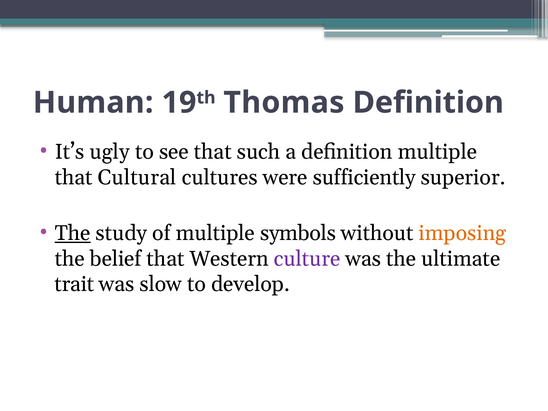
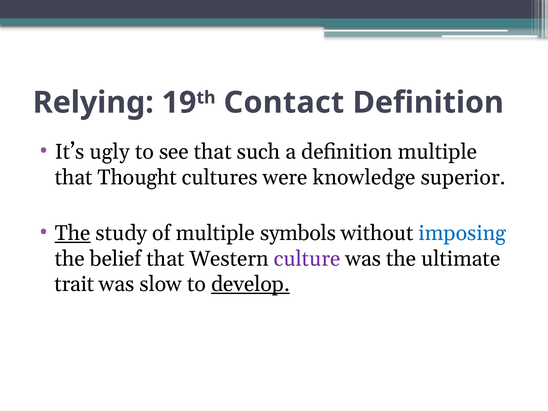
Human: Human -> Relying
Thomas: Thomas -> Contact
Cultural: Cultural -> Thought
sufficiently: sufficiently -> knowledge
imposing colour: orange -> blue
develop underline: none -> present
